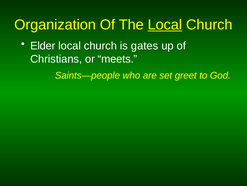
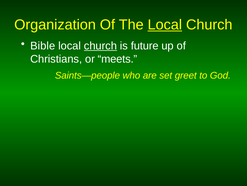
Elder: Elder -> Bible
church at (100, 46) underline: none -> present
gates: gates -> future
